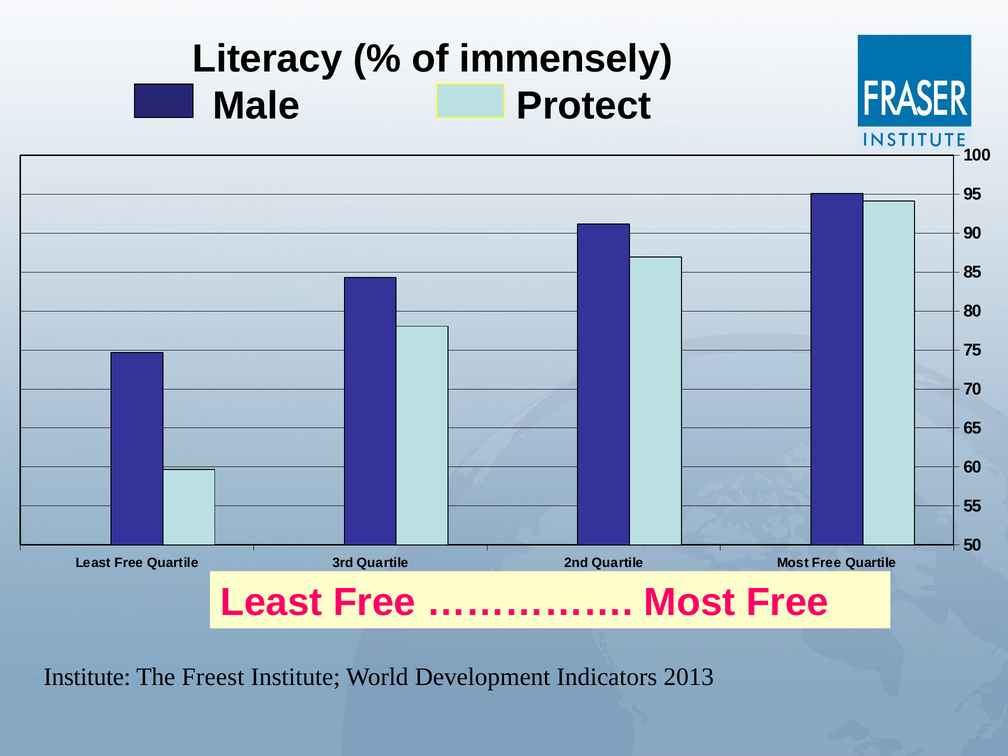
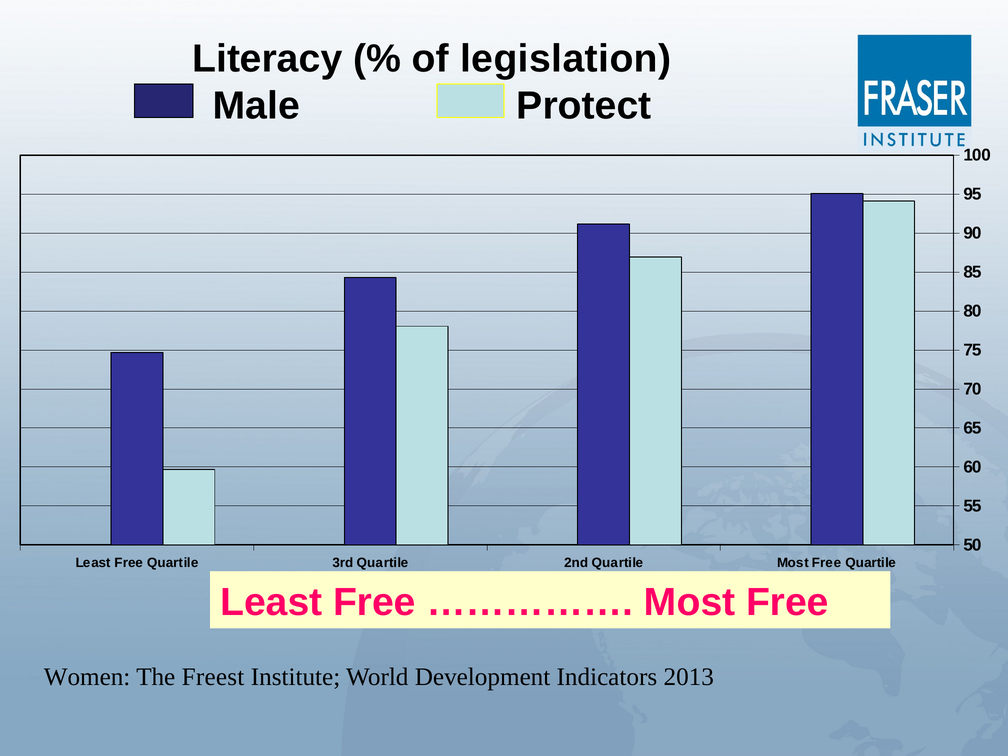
immensely: immensely -> legislation
Institute at (87, 677): Institute -> Women
